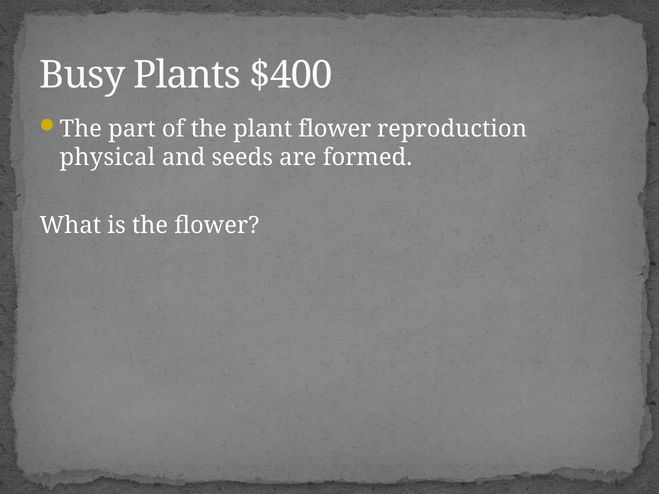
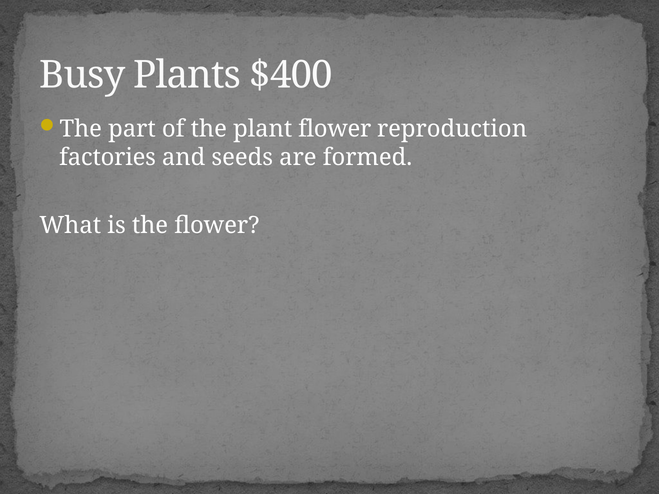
physical: physical -> factories
